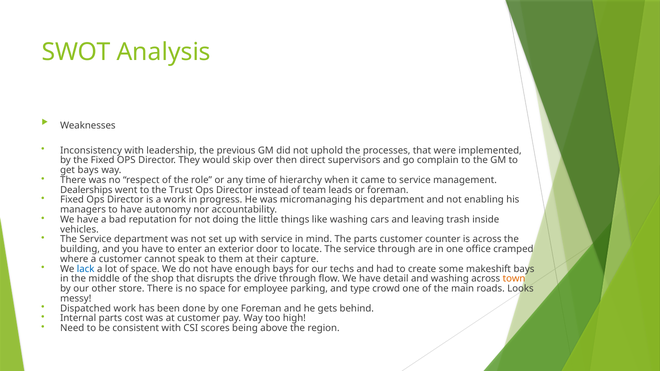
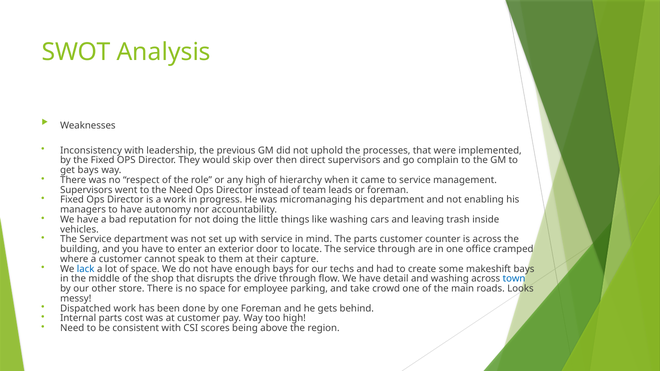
any time: time -> high
Dealerships at (86, 190): Dealerships -> Supervisors
the Trust: Trust -> Need
town colour: orange -> blue
type: type -> take
